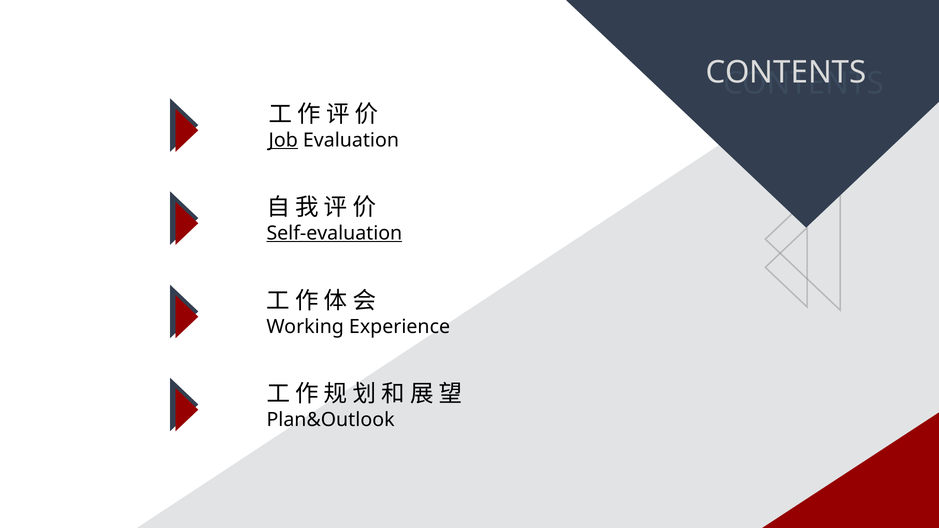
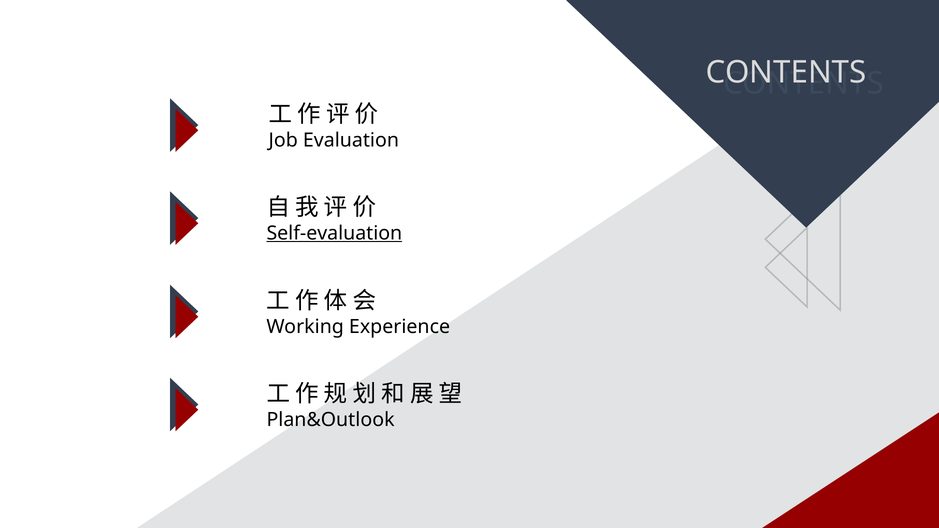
Job underline: present -> none
